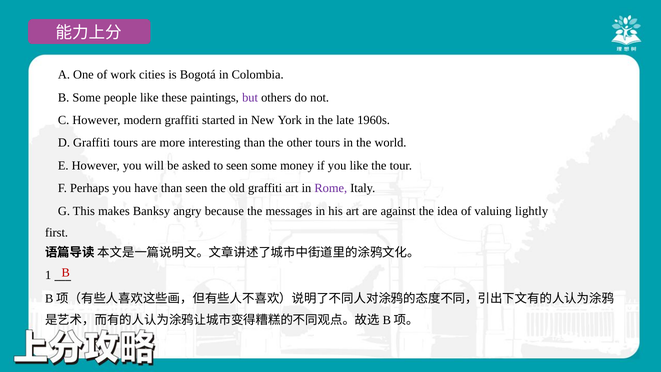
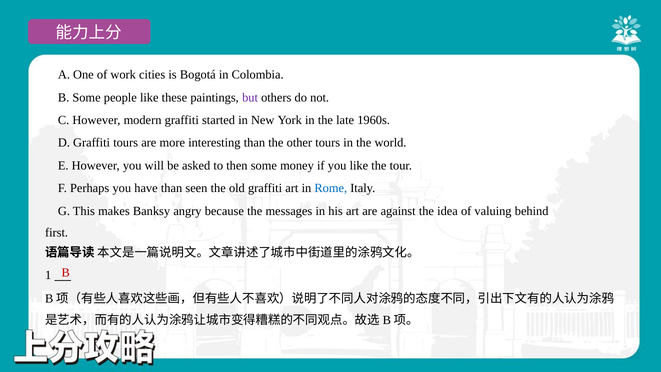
to seen: seen -> then
Rome colour: purple -> blue
lightly: lightly -> behind
